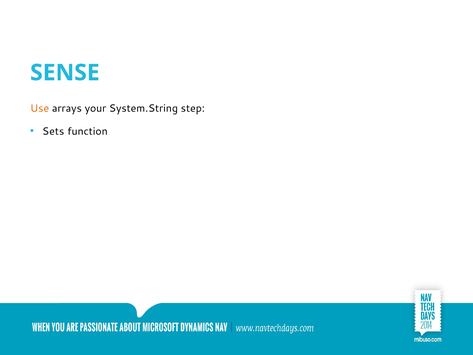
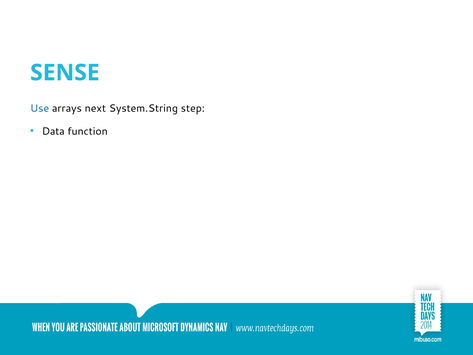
Use colour: orange -> blue
your: your -> next
Sets: Sets -> Data
